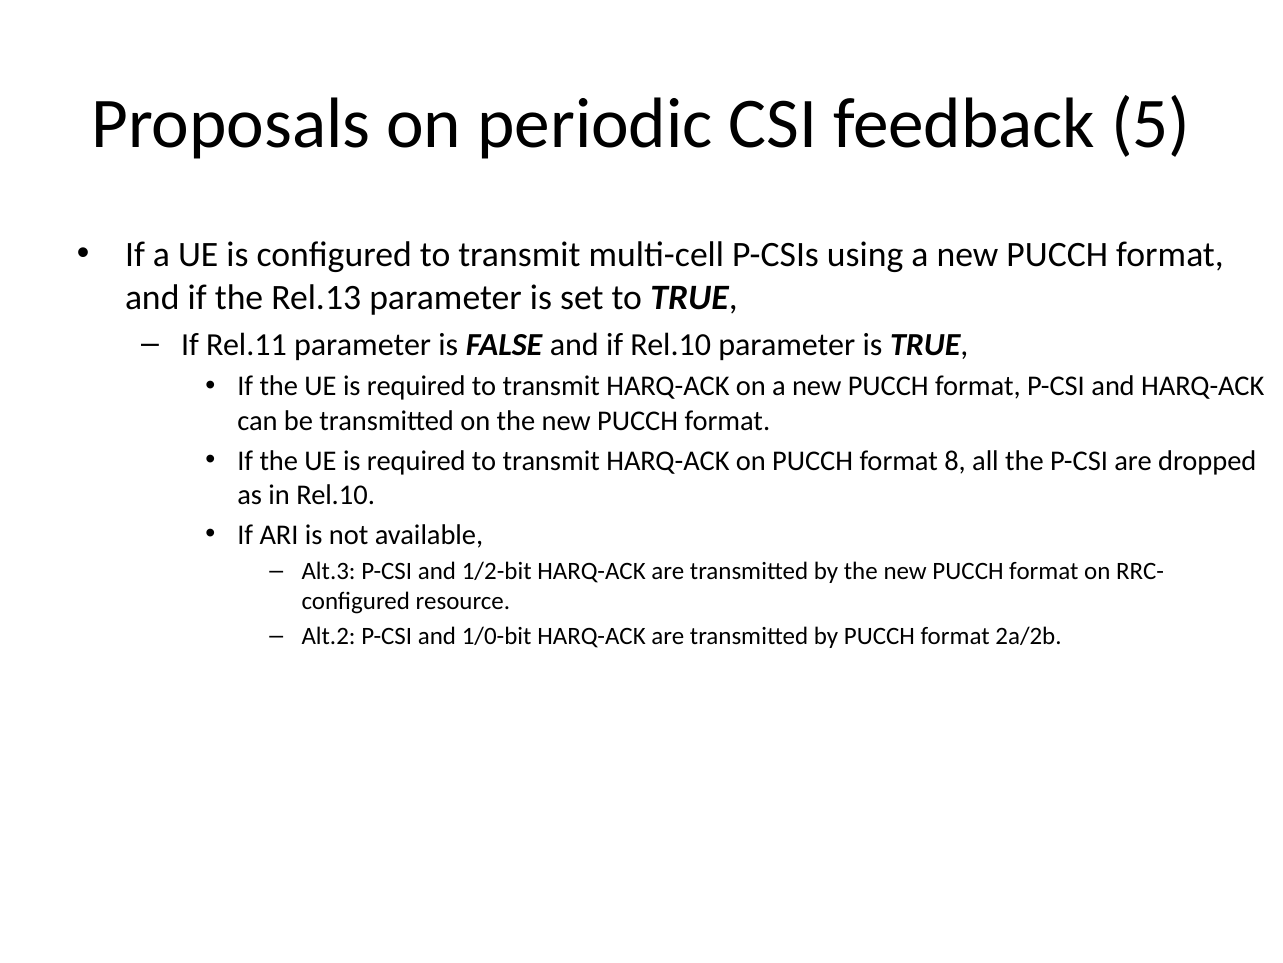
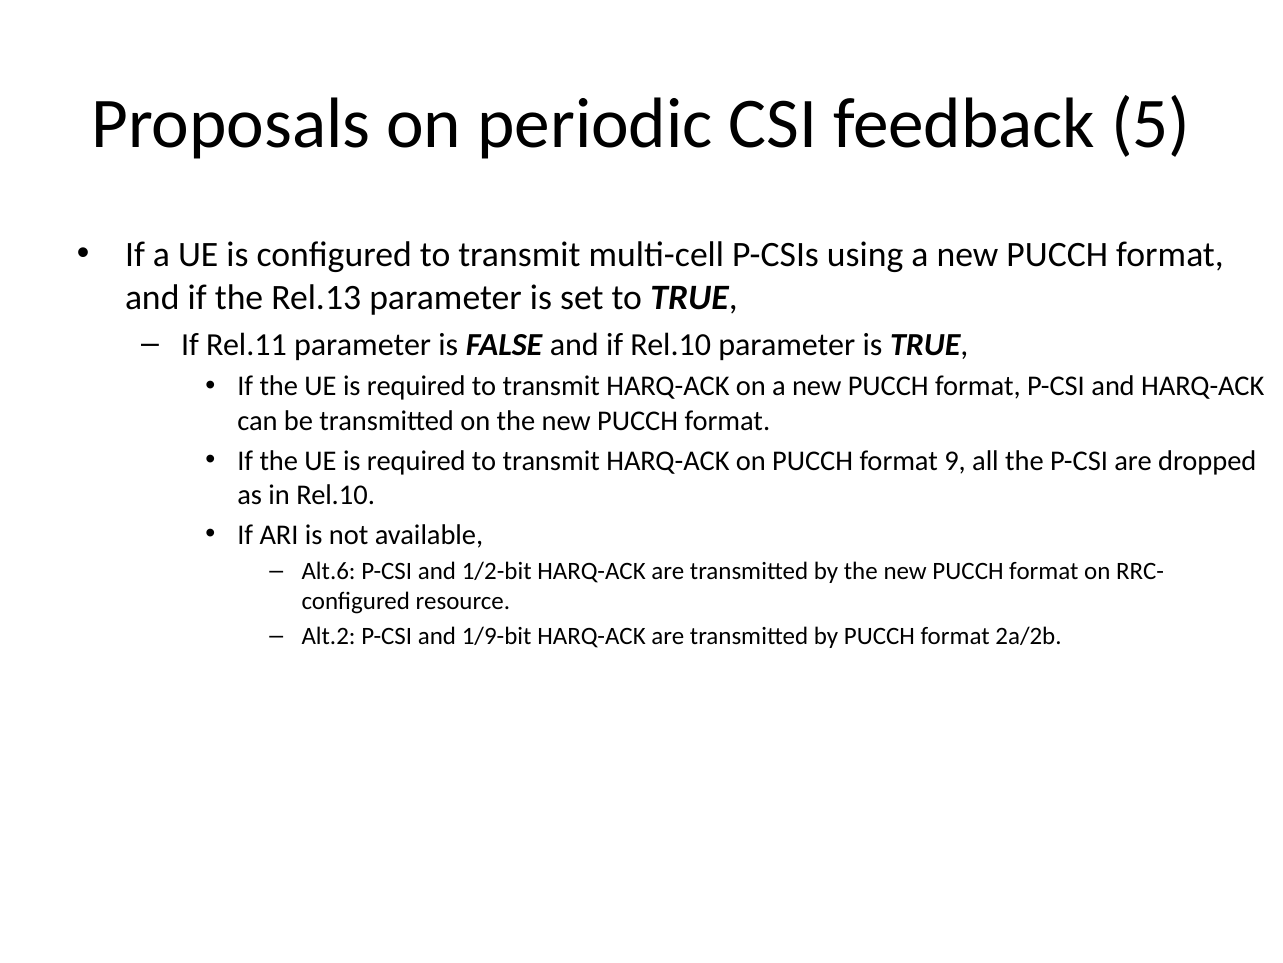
8: 8 -> 9
Alt.3: Alt.3 -> Alt.6
1/0-bit: 1/0-bit -> 1/9-bit
